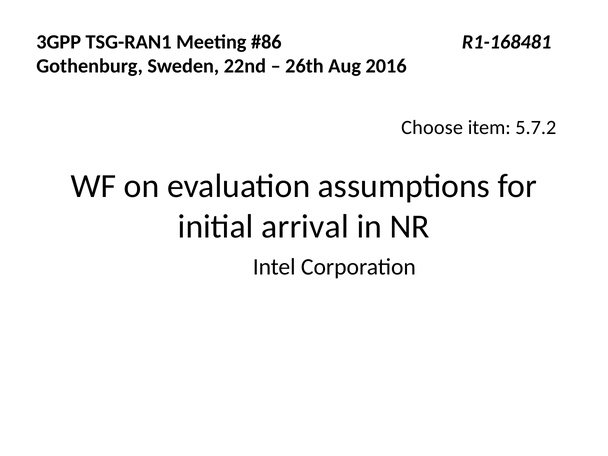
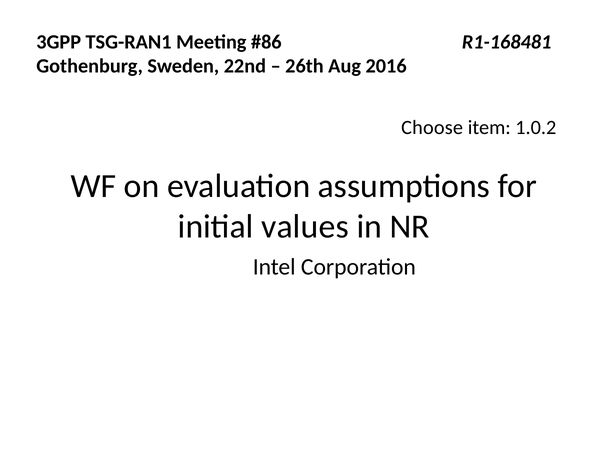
5.7.2: 5.7.2 -> 1.0.2
arrival: arrival -> values
